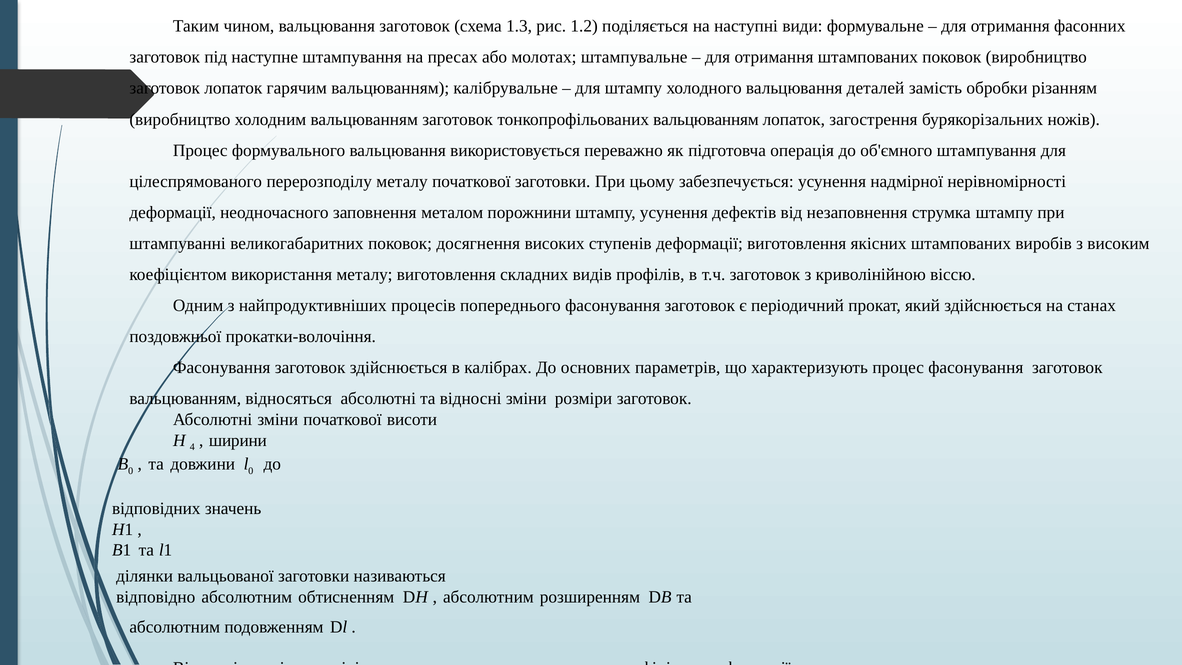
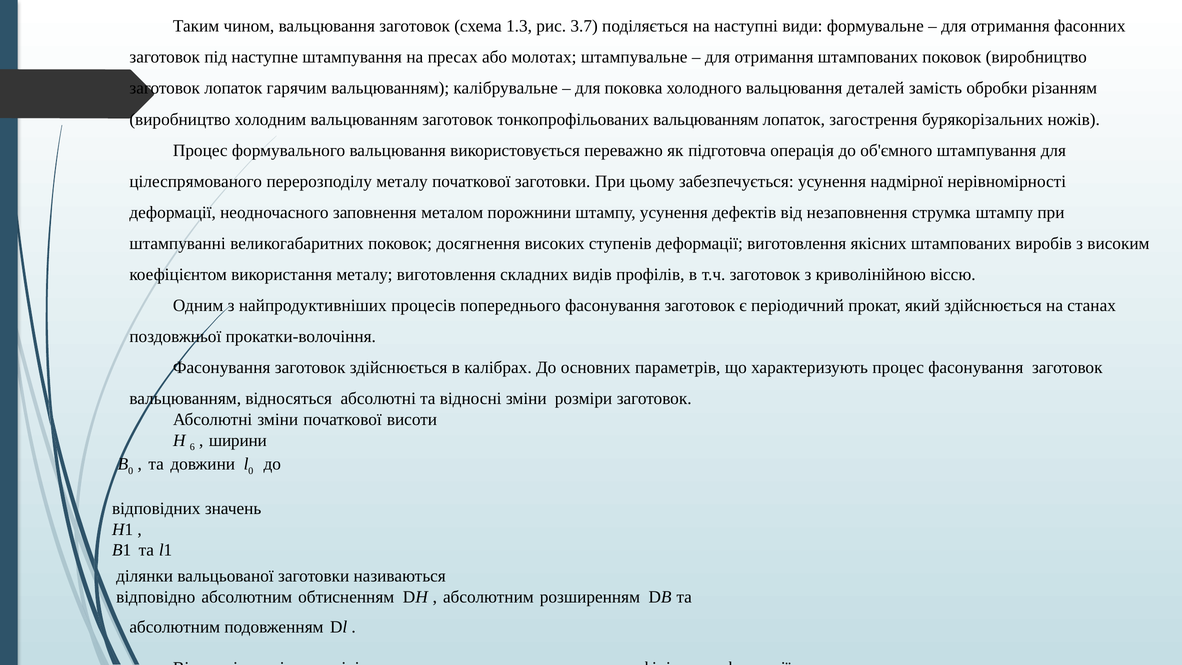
1.2: 1.2 -> 3.7
для штампу: штампу -> поковка
4: 4 -> 6
